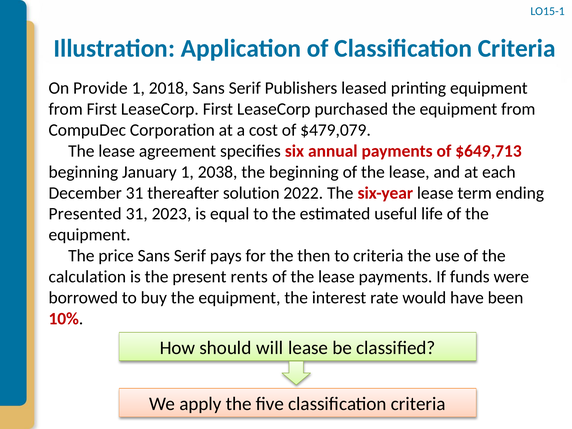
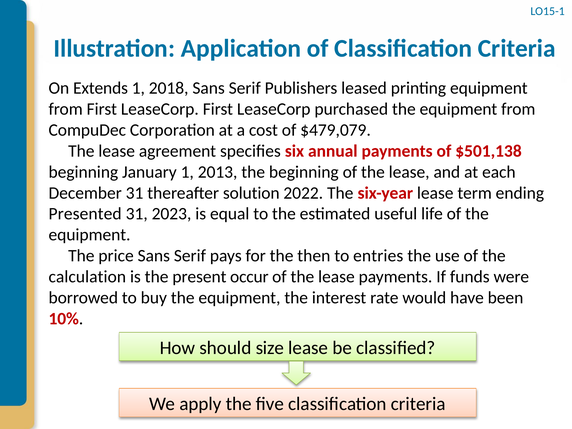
Provide: Provide -> Extends
$649,713: $649,713 -> $501,138
2038: 2038 -> 2013
to criteria: criteria -> entries
rents: rents -> occur
will: will -> size
